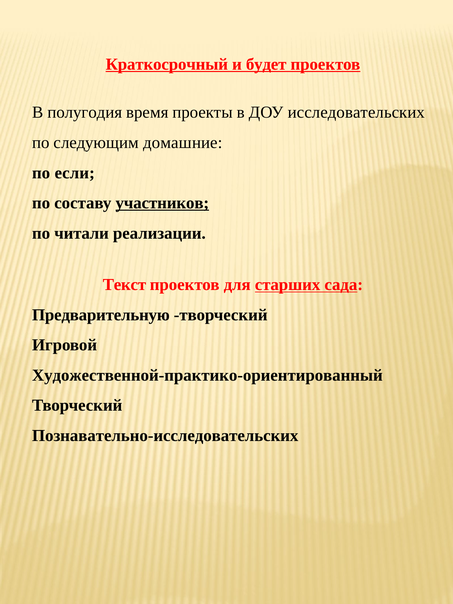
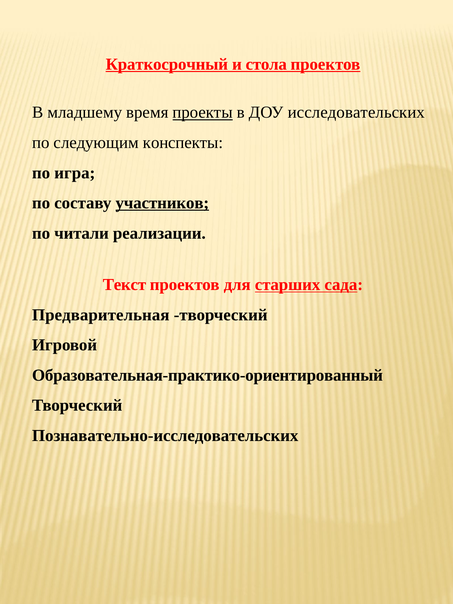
будет: будет -> стола
полугодия: полугодия -> младшему
проекты underline: none -> present
домашние: домашние -> конспекты
если: если -> игра
Предварительную: Предварительную -> Предварительная
Художественной-практико-ориентированный: Художественной-практико-ориентированный -> Образовательная-практико-ориентированный
